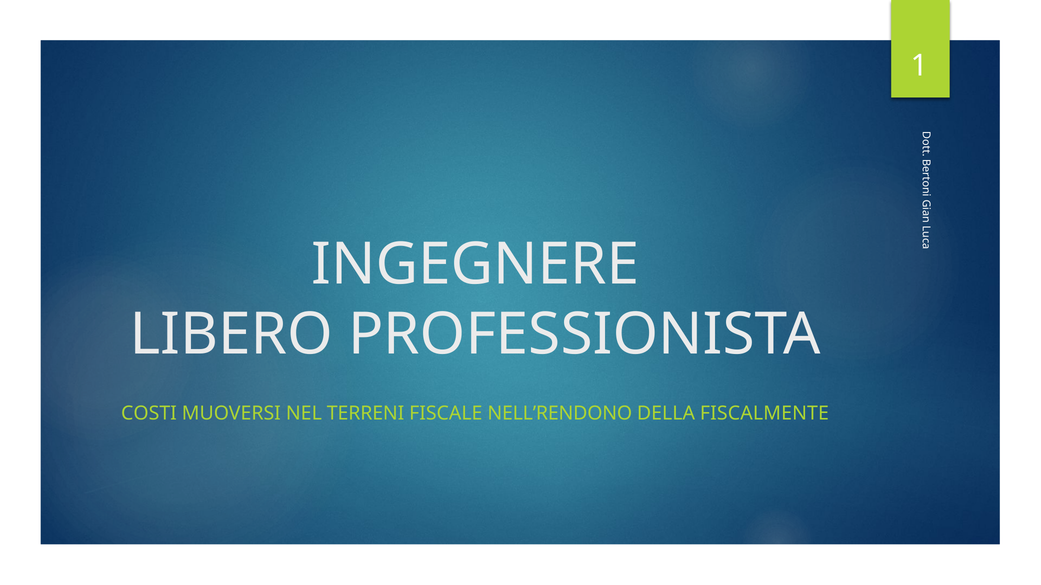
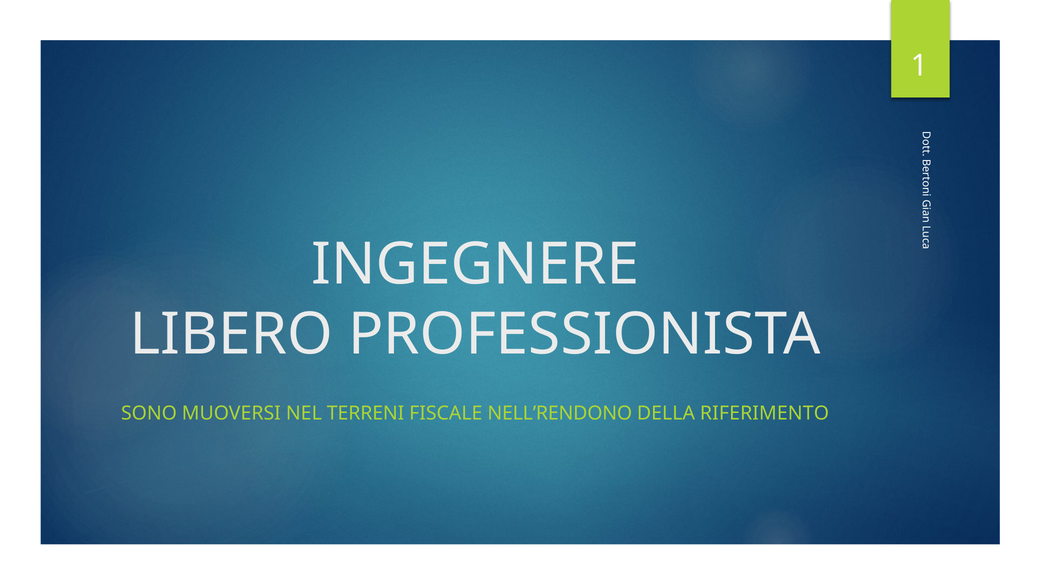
COSTI: COSTI -> SONO
FISCALMENTE: FISCALMENTE -> RIFERIMENTO
